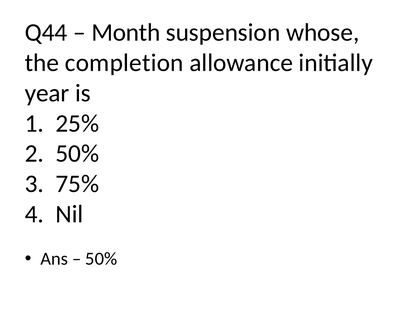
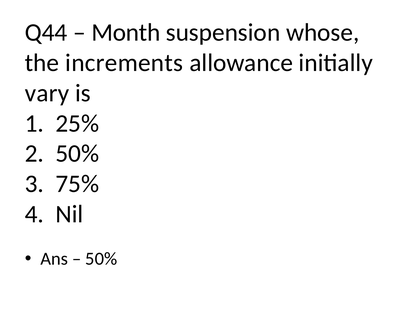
completion: completion -> increments
year: year -> vary
